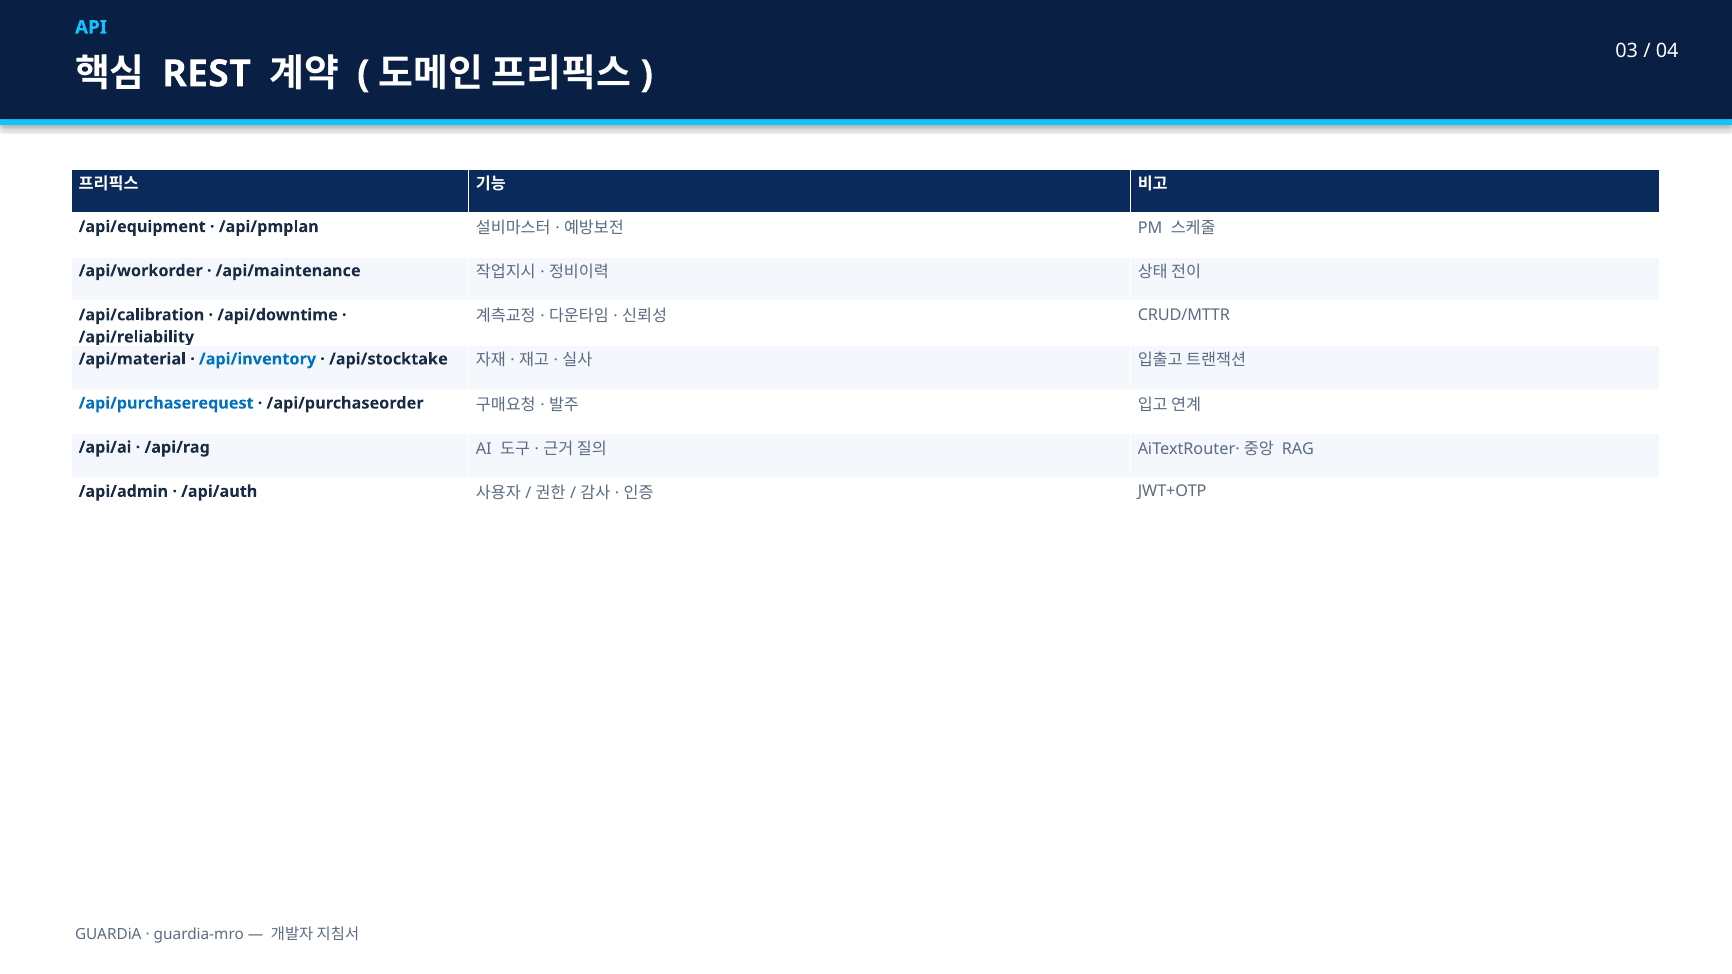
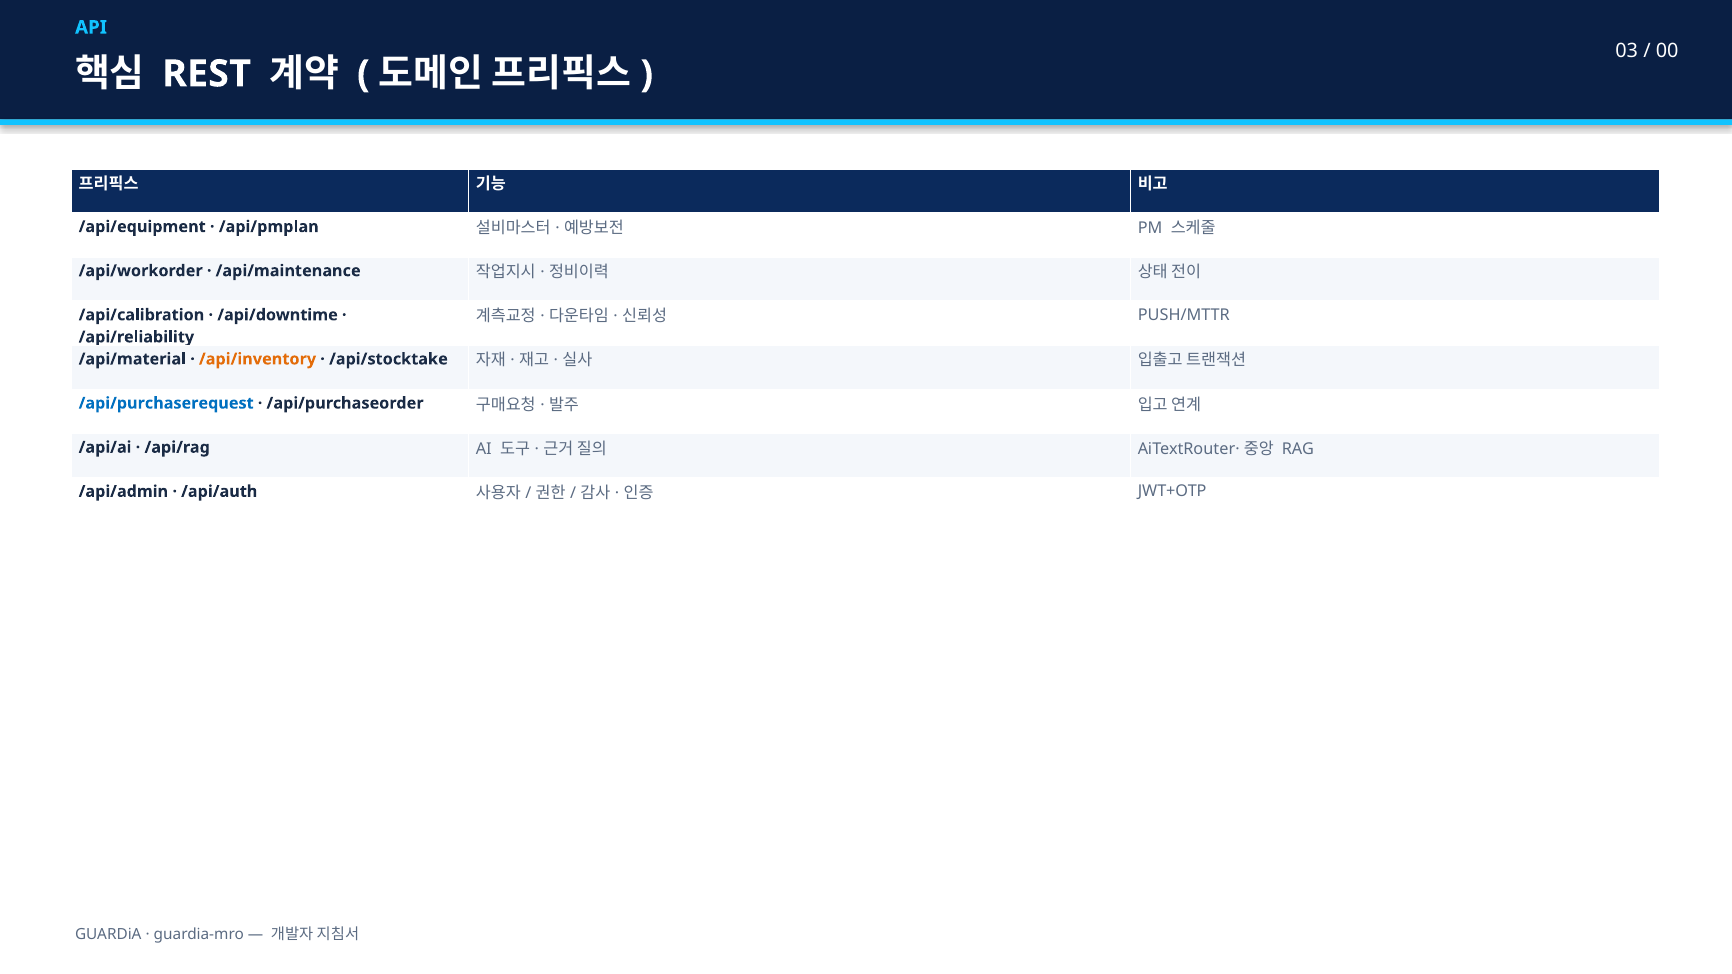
04: 04 -> 00
CRUD/MTTR: CRUD/MTTR -> PUSH/MTTR
/api/inventory colour: blue -> orange
